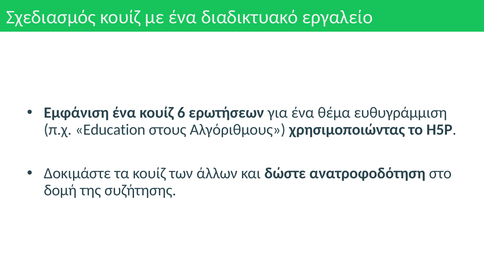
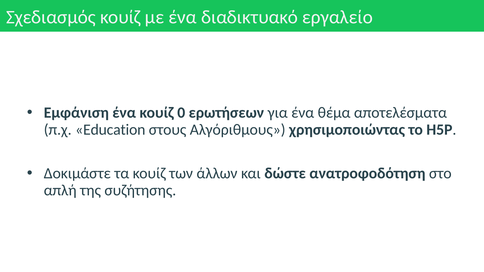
6: 6 -> 0
ευθυγράμμιση: ευθυγράμμιση -> αποτελέσματα
δομή: δομή -> απλή
